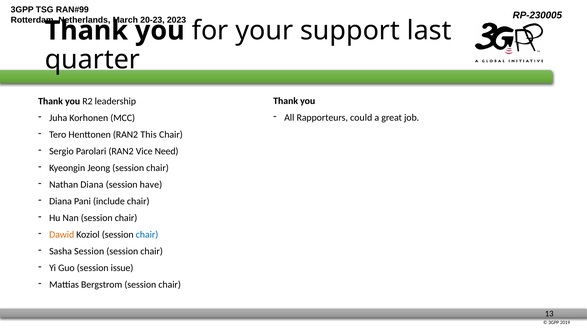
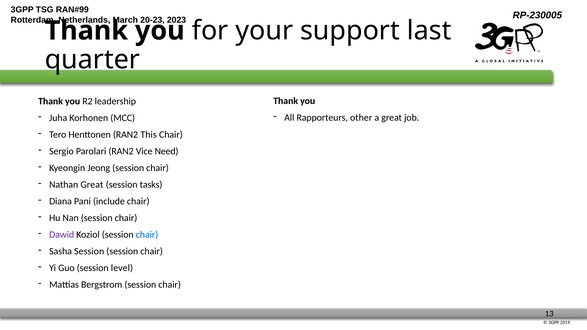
could: could -> other
Nathan Diana: Diana -> Great
have: have -> tasks
Dawid colour: orange -> purple
issue: issue -> level
